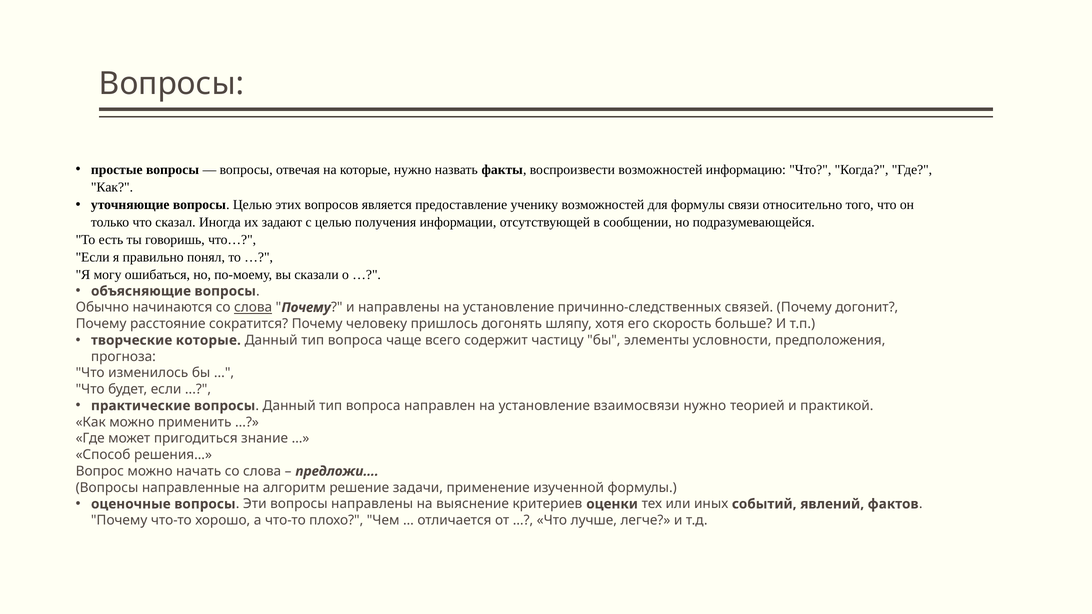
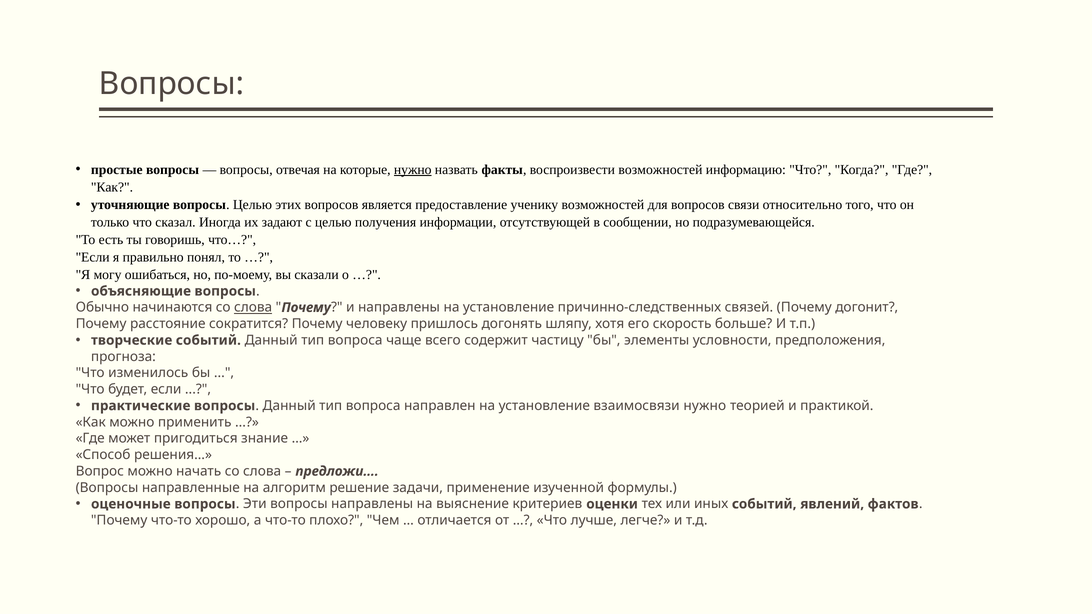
нужно at (413, 170) underline: none -> present
для формулы: формулы -> вопросов
творческие которые: которые -> событий
